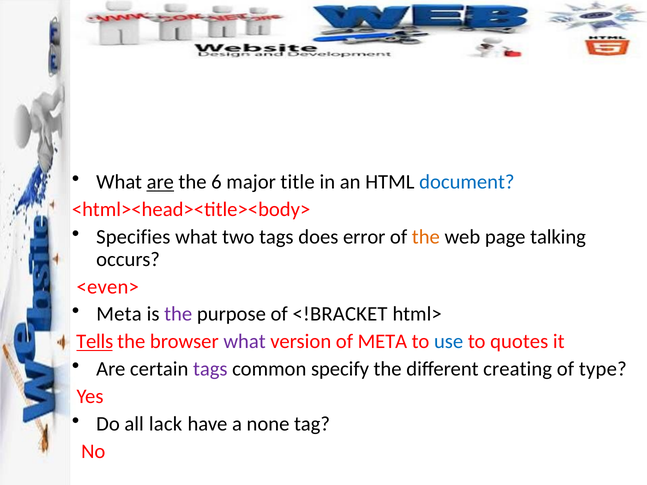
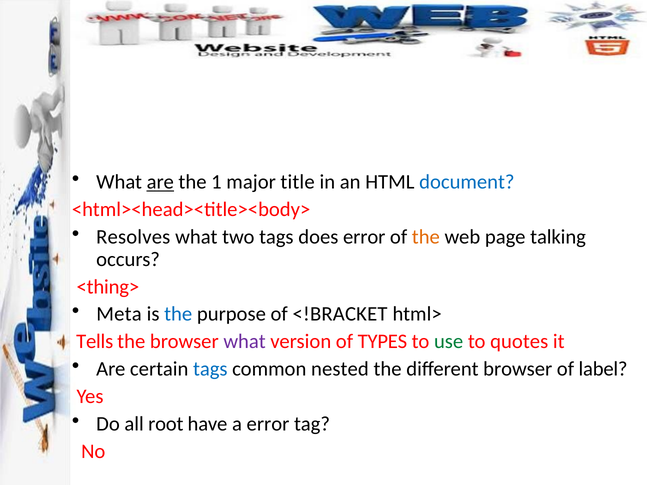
6: 6 -> 1
Specifies: Specifies -> Resolves
<even>: <even> -> <thing>
the at (178, 314) colour: purple -> blue
Tells underline: present -> none
of META: META -> TYPES
use colour: blue -> green
tags at (210, 369) colour: purple -> blue
specify: specify -> nested
different creating: creating -> browser
type: type -> label
lack: lack -> root
a none: none -> error
